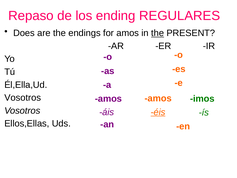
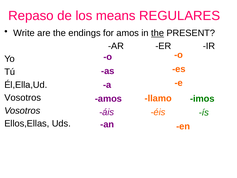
ending: ending -> means
Does: Does -> Write
amos at (158, 98): amos -> llamo
éis underline: present -> none
